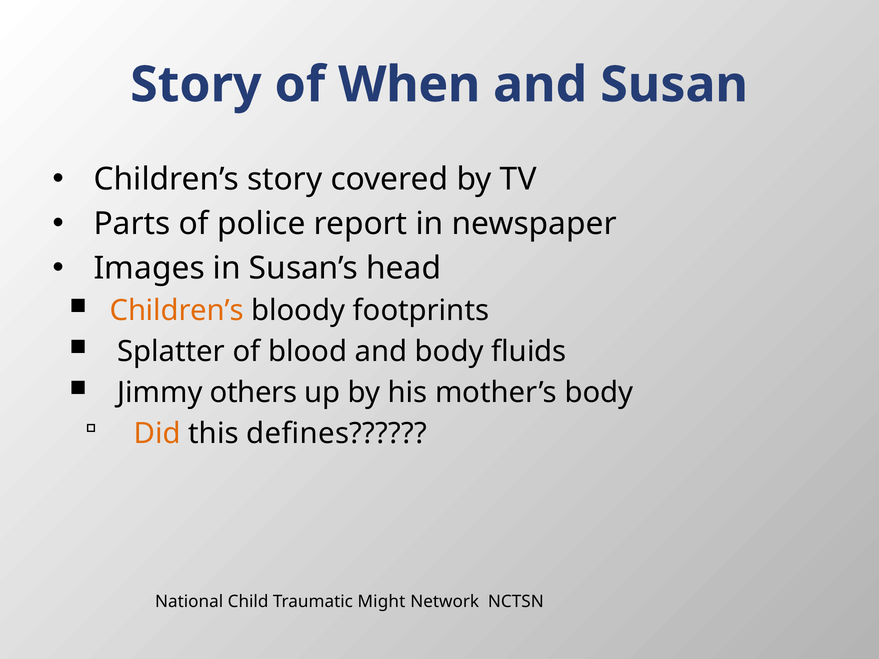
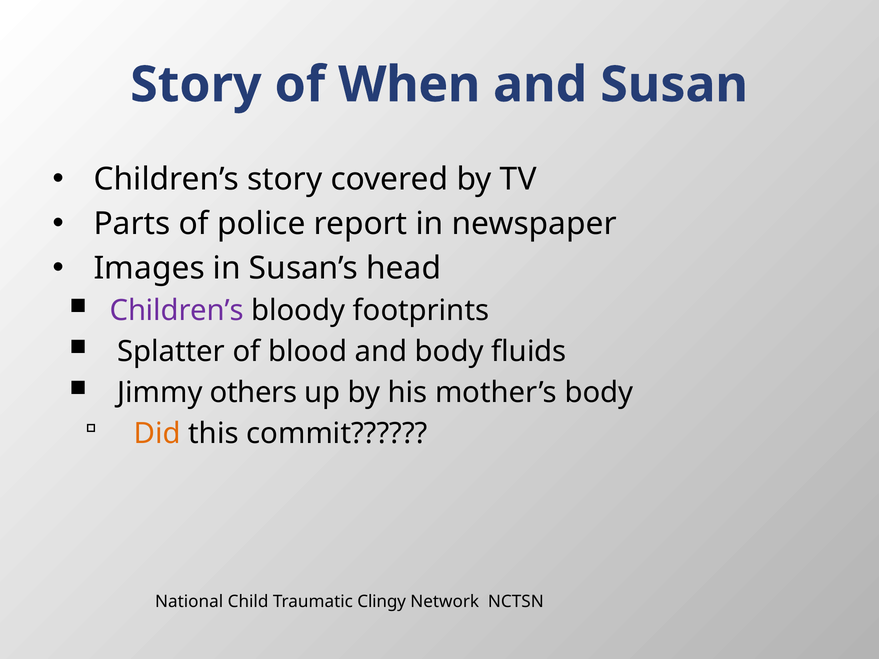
Children’s at (177, 311) colour: orange -> purple
defines: defines -> commit
Might: Might -> Clingy
